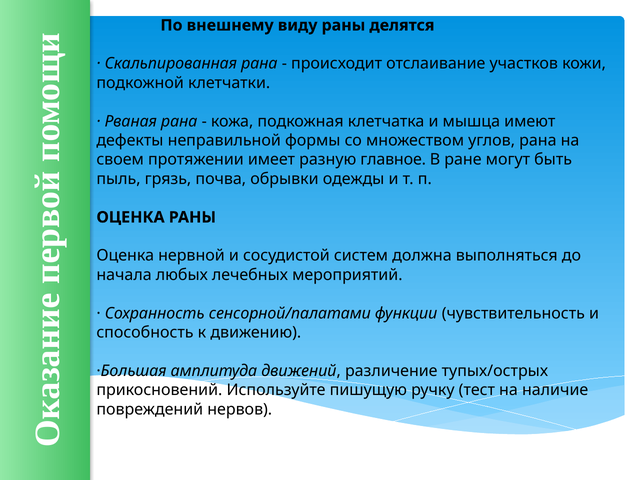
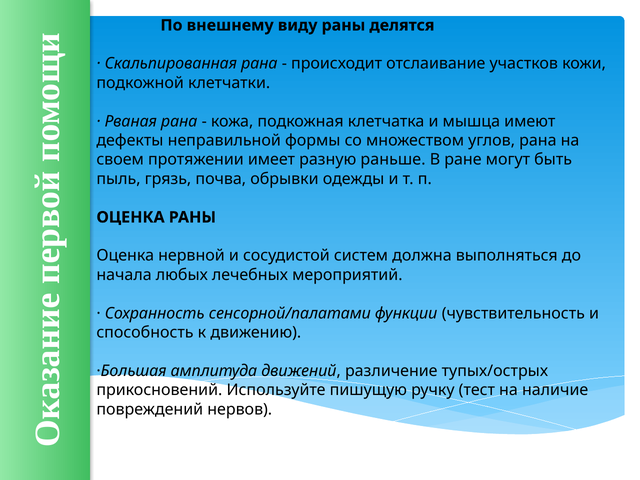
главное: главное -> раньше
